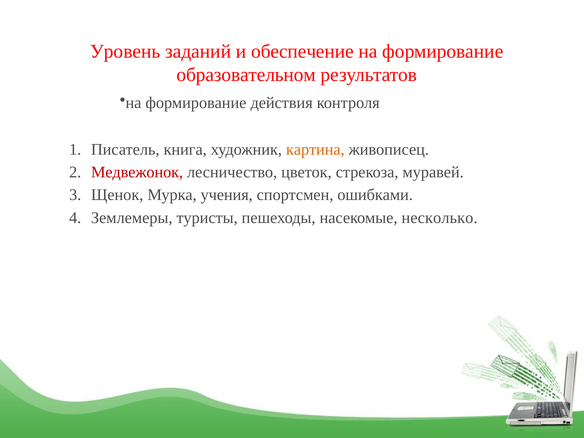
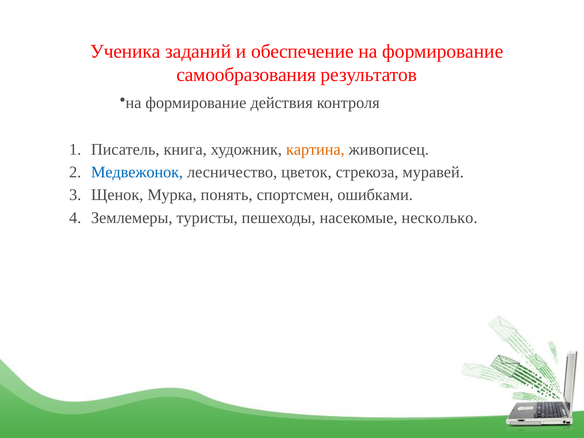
Уровень: Уровень -> Ученика
образовательном: образовательном -> самообразования
Медвежонок colour: red -> blue
учения: учения -> понять
